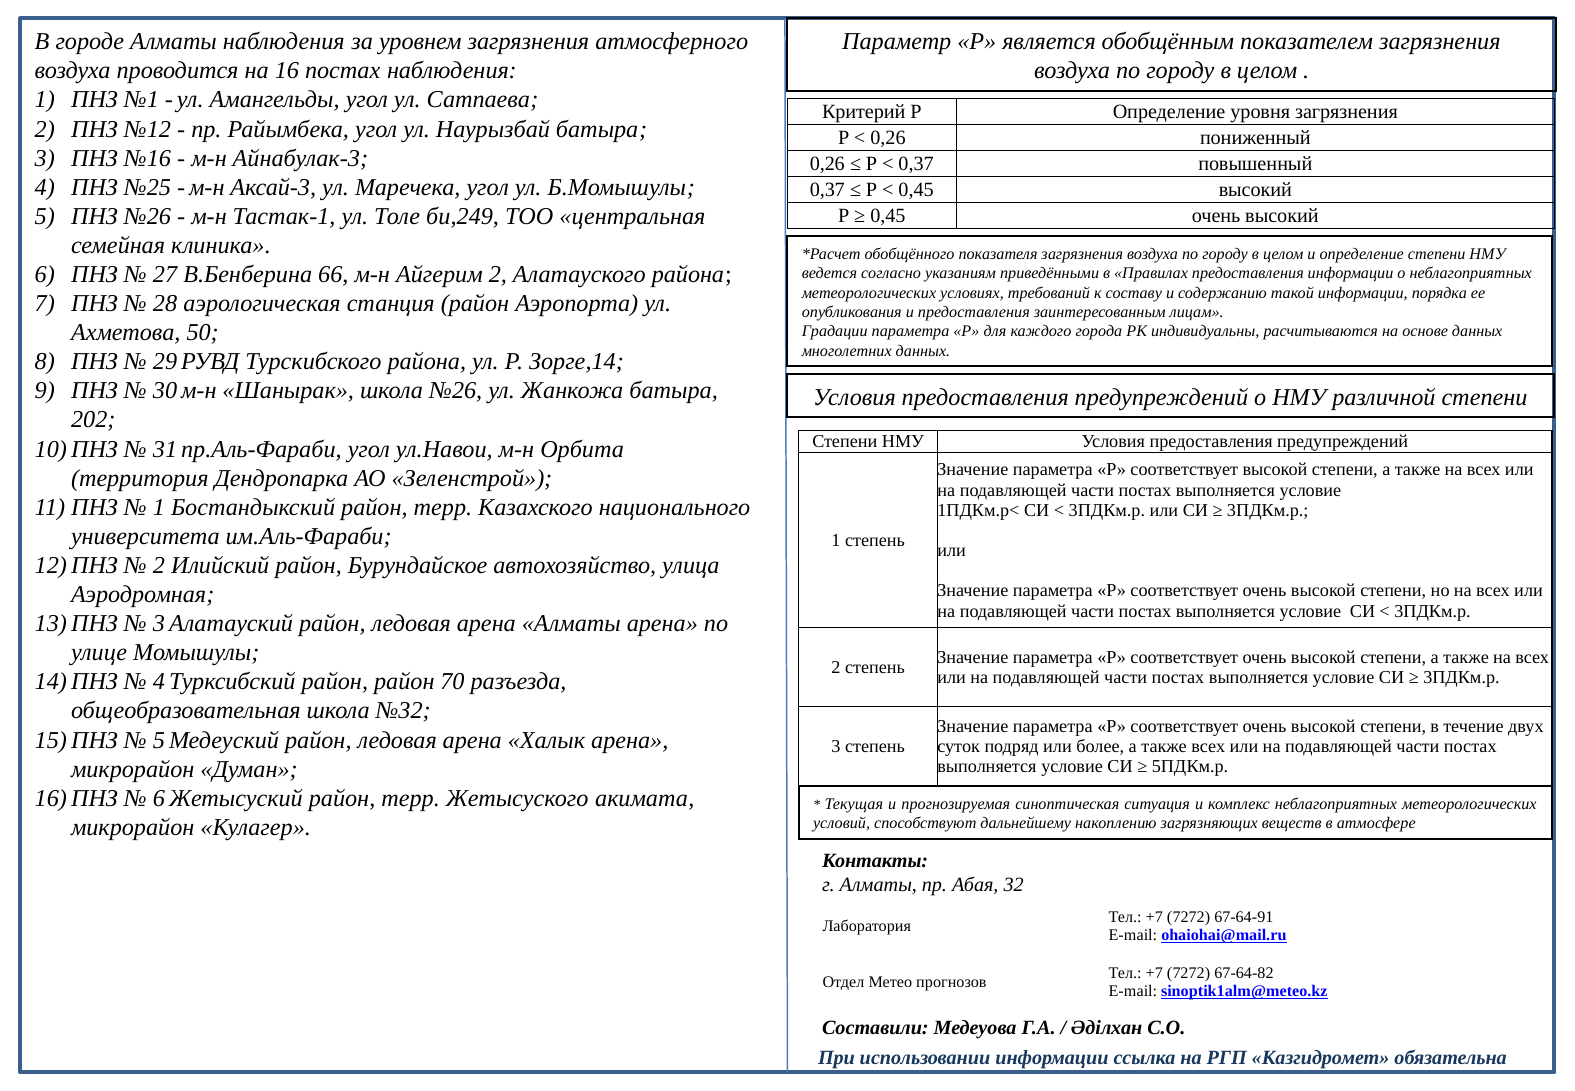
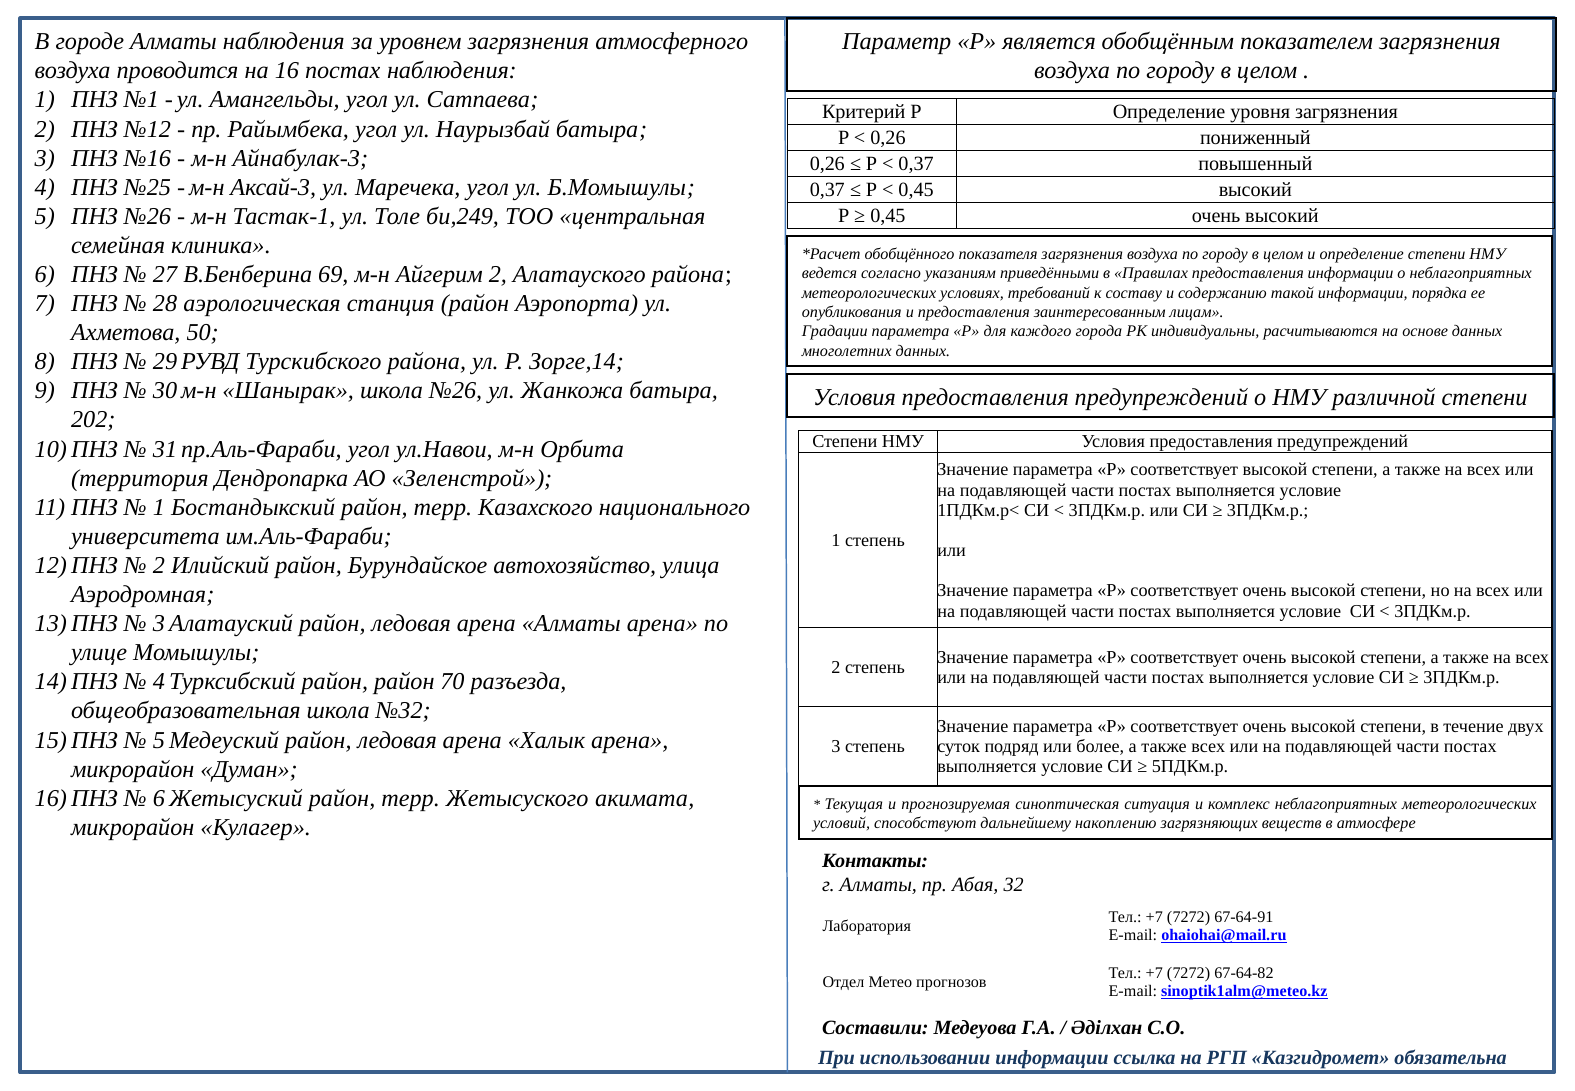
66: 66 -> 69
